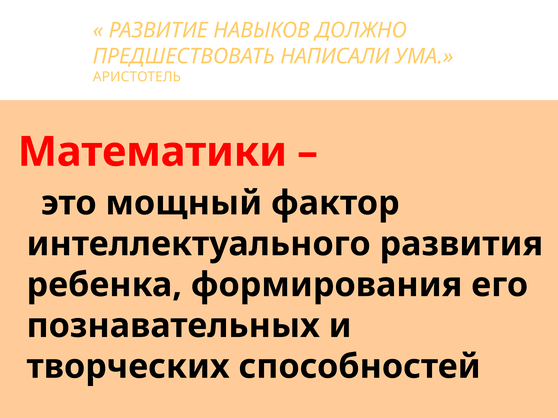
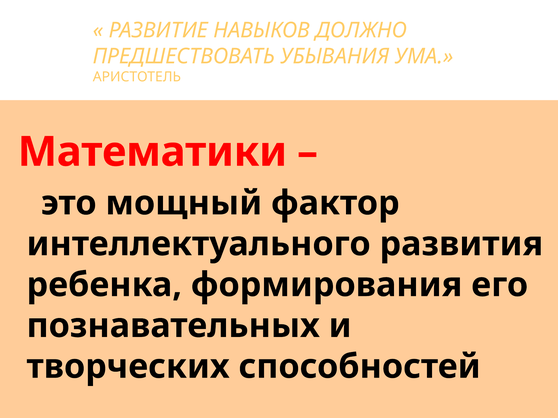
НАПИСАЛИ: НАПИСАЛИ -> УБЫВАНИЯ
